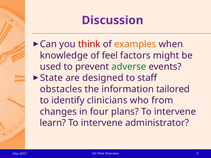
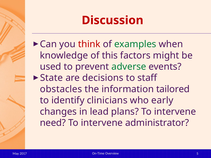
Discussion colour: purple -> red
examples colour: orange -> green
feel: feel -> this
designed: designed -> decisions
from: from -> early
four: four -> lead
learn: learn -> need
